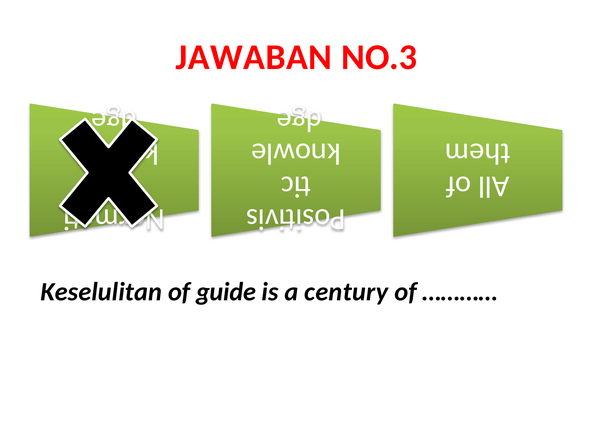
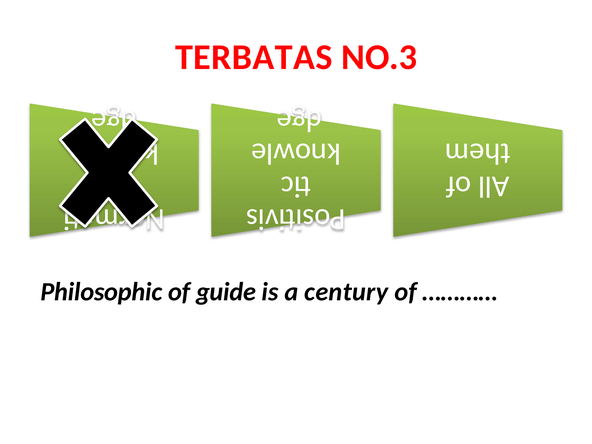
JAWABAN: JAWABAN -> TERBATAS
Keselulitan: Keselulitan -> Philosophic
